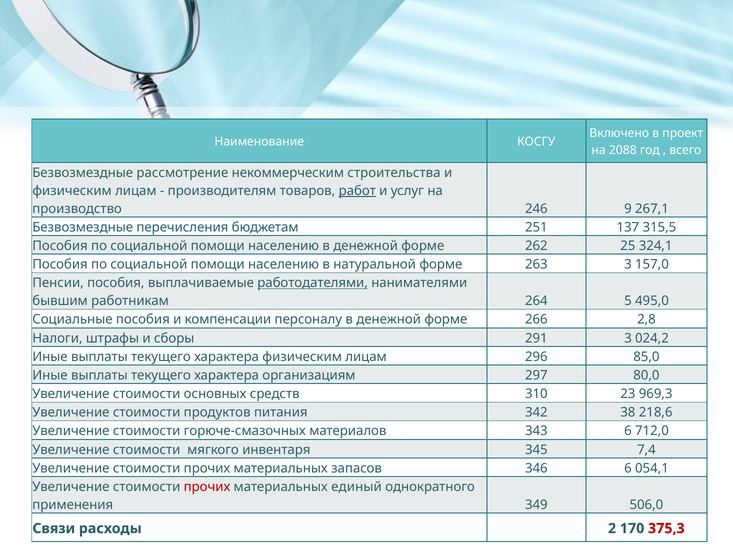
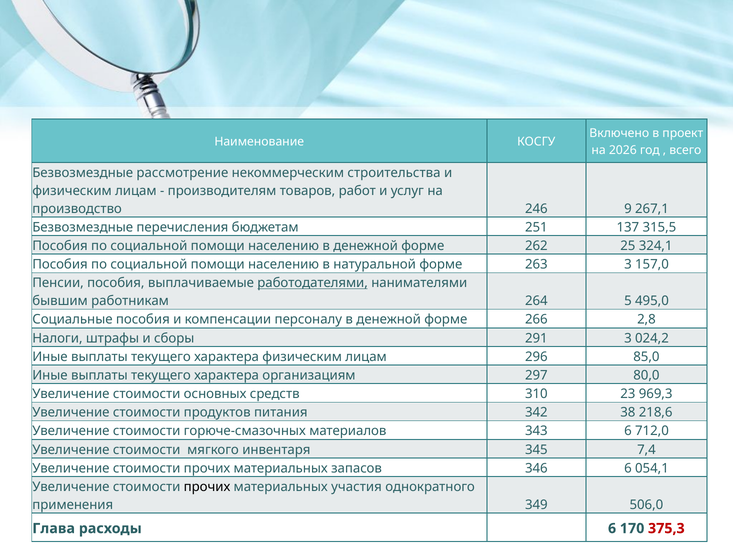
2088: 2088 -> 2026
работ underline: present -> none
прочих at (207, 487) colour: red -> black
единый: единый -> участия
Связи: Связи -> Глава
расходы 2: 2 -> 6
